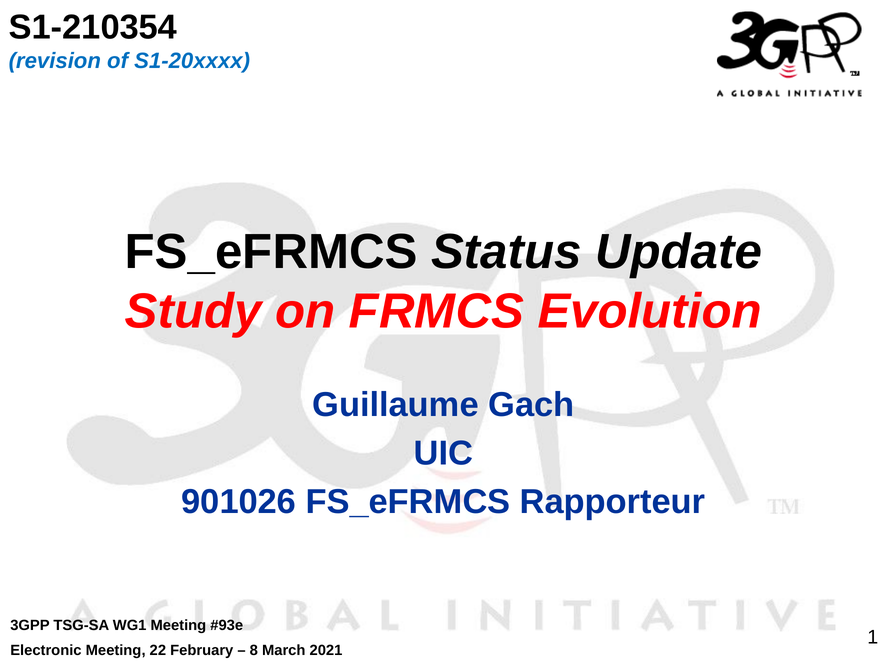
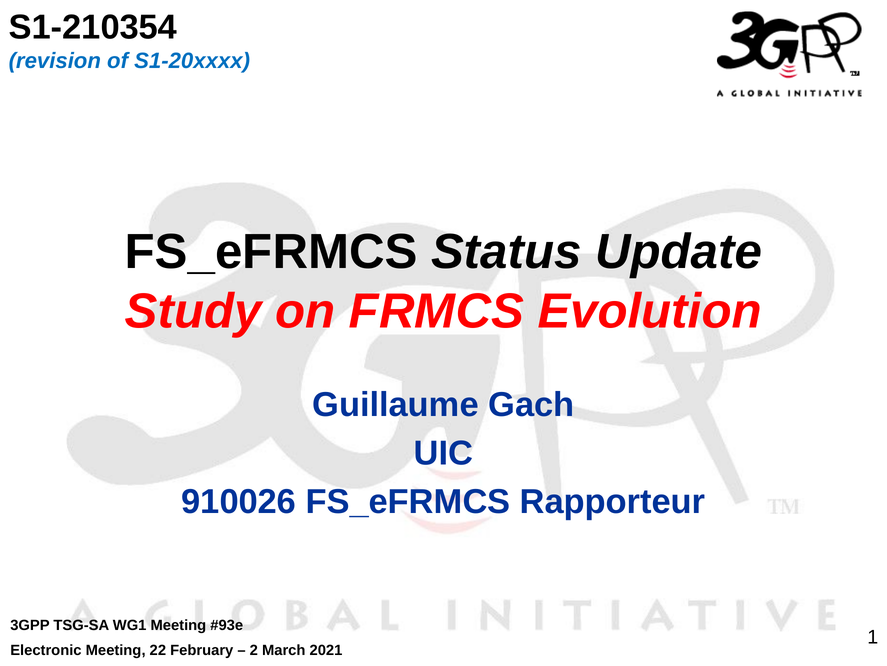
901026: 901026 -> 910026
8: 8 -> 2
